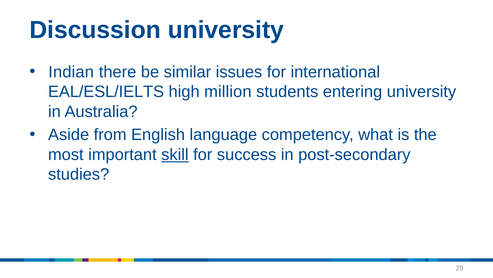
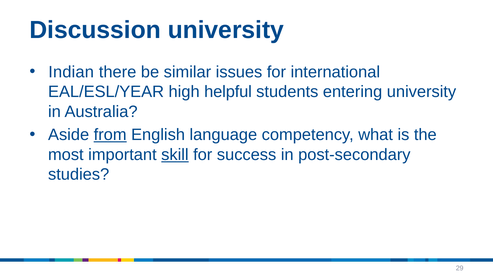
EAL/ESL/IELTS: EAL/ESL/IELTS -> EAL/ESL/YEAR
million: million -> helpful
from underline: none -> present
